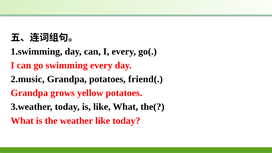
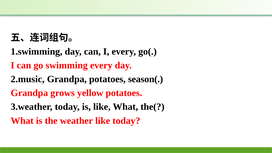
friend(: friend( -> season(
